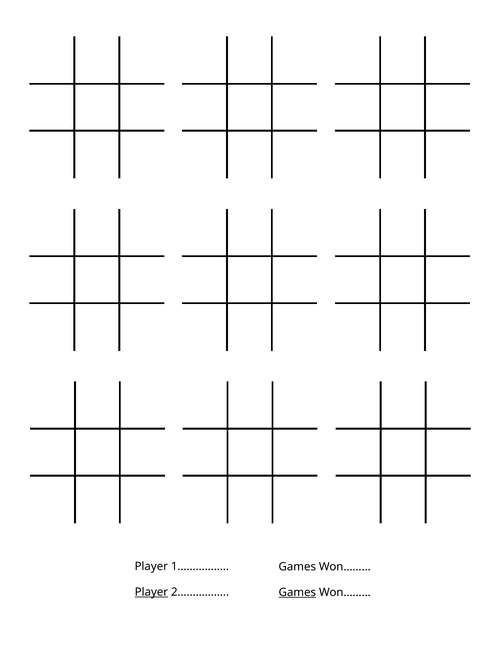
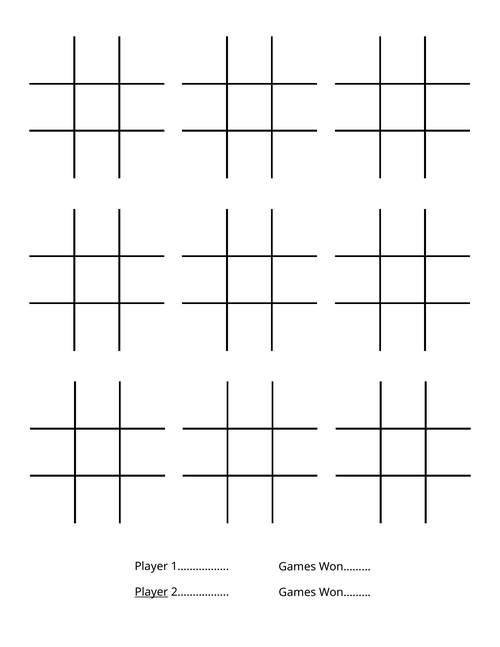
Games at (297, 592) underline: present -> none
